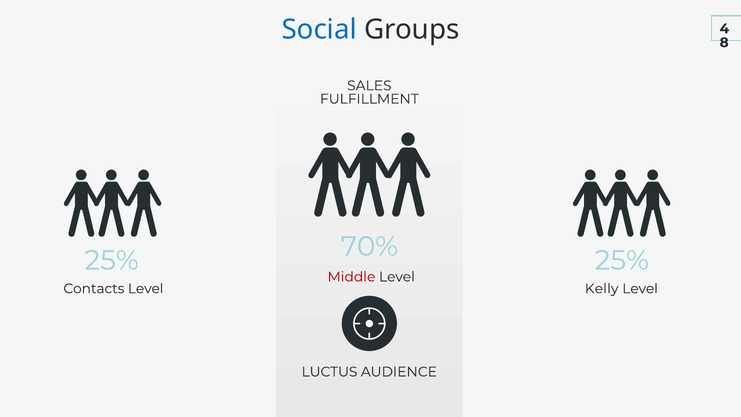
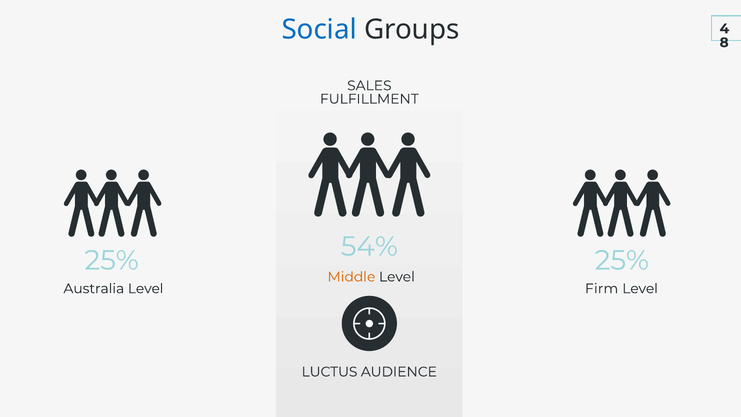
70%: 70% -> 54%
Middle colour: red -> orange
Contacts: Contacts -> Australia
Kelly: Kelly -> Firm
